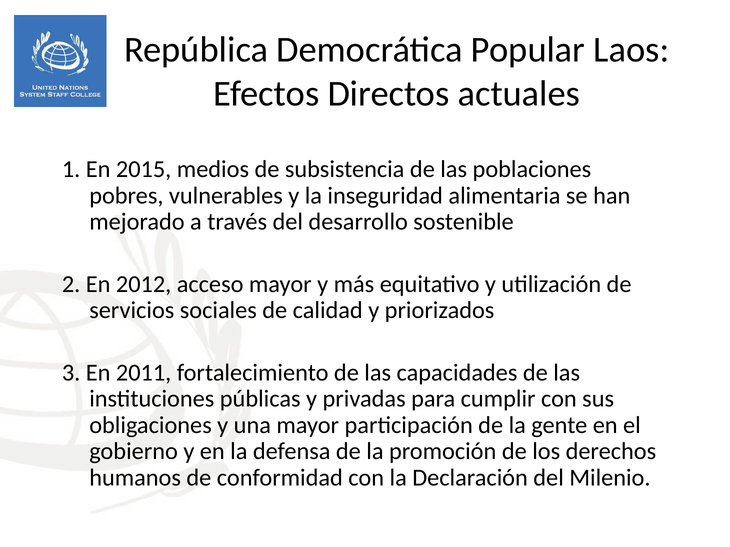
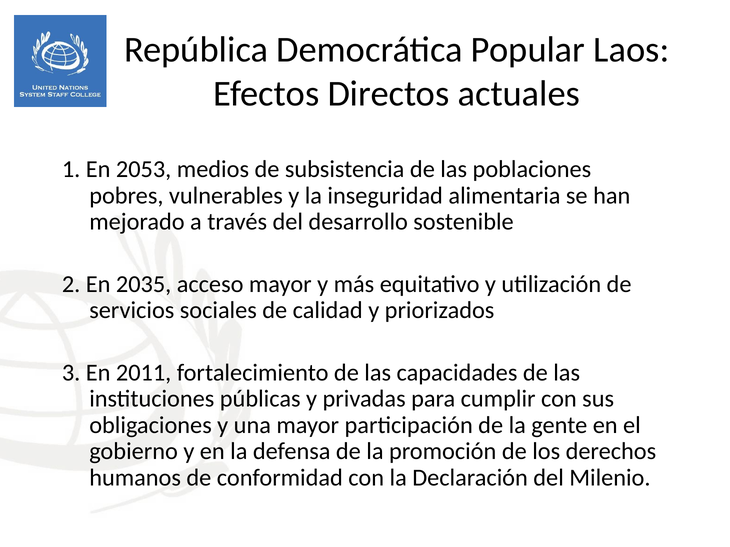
2015: 2015 -> 2053
2012: 2012 -> 2035
